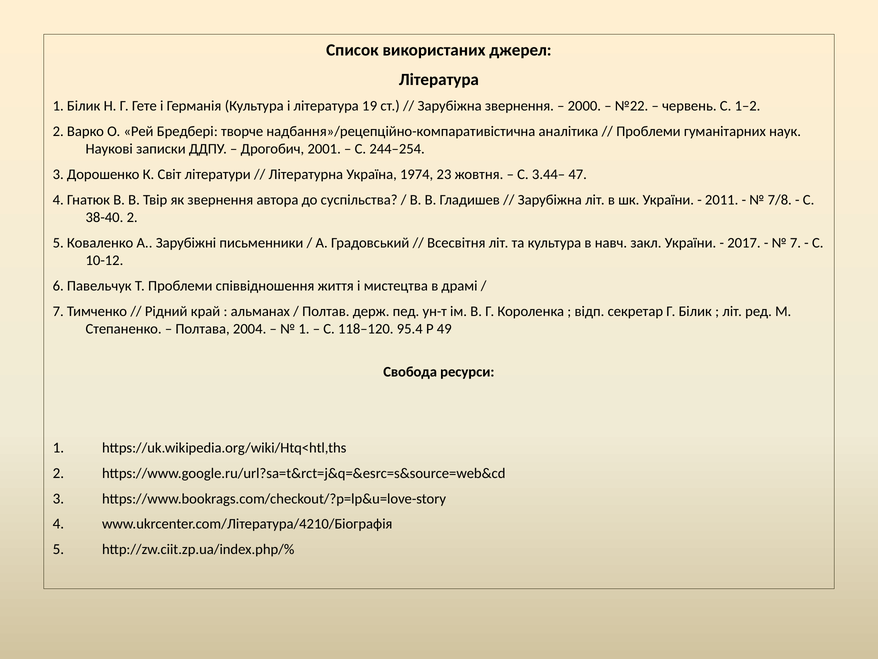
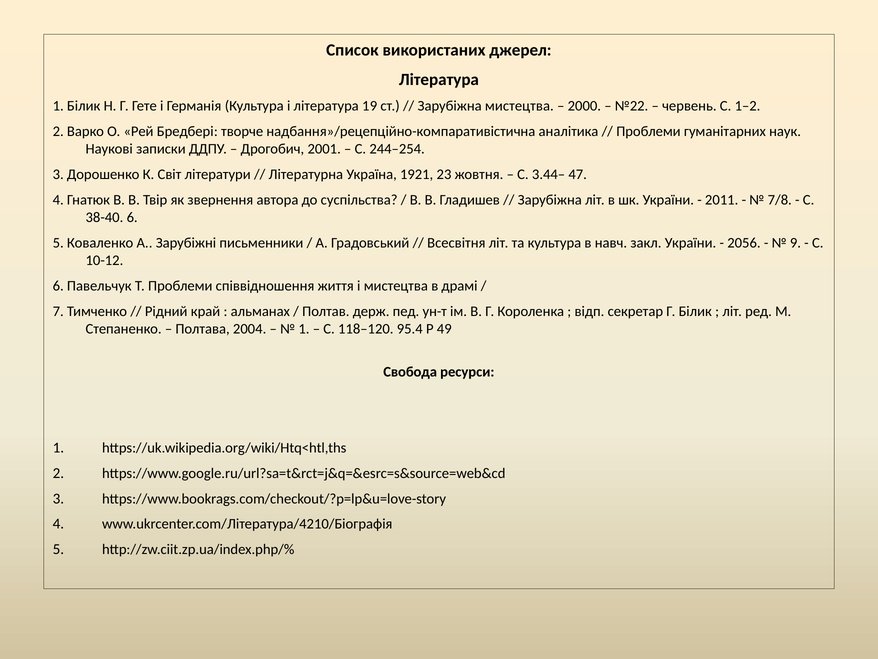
Зарубіжна звернення: звернення -> мистецтва
1974: 1974 -> 1921
38-40 2: 2 -> 6
2017: 2017 -> 2056
7 at (795, 243): 7 -> 9
